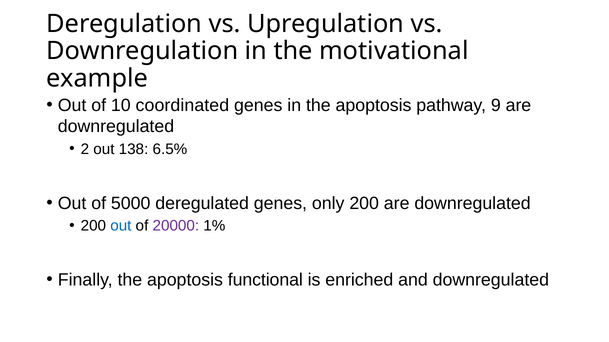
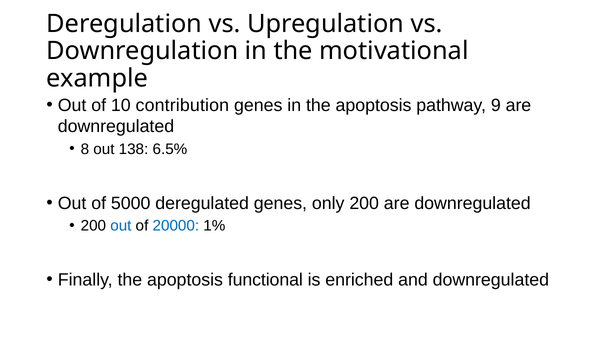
coordinated: coordinated -> contribution
2: 2 -> 8
20000 colour: purple -> blue
